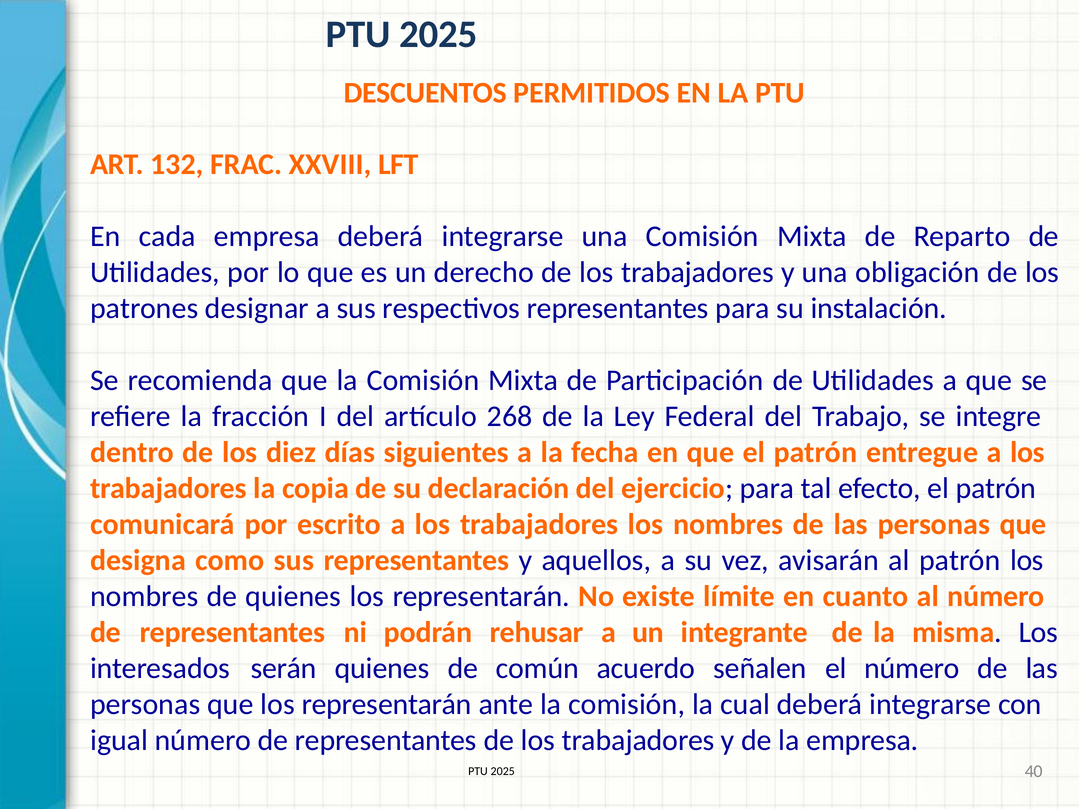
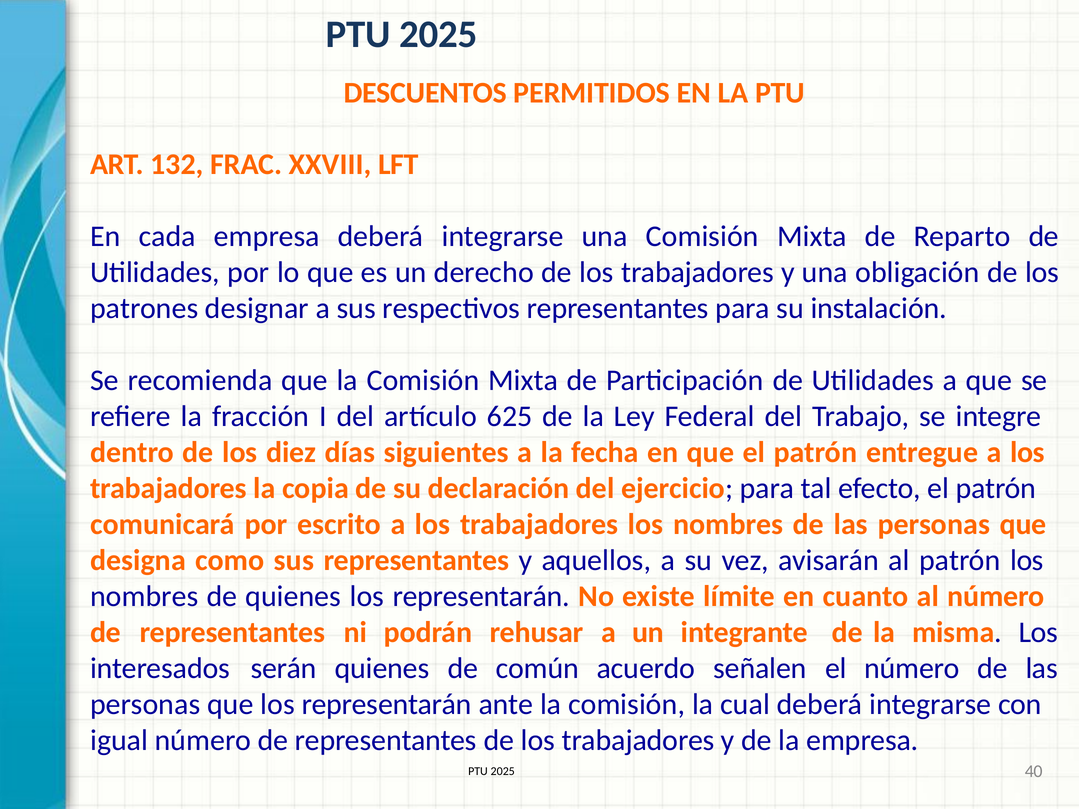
268: 268 -> 625
